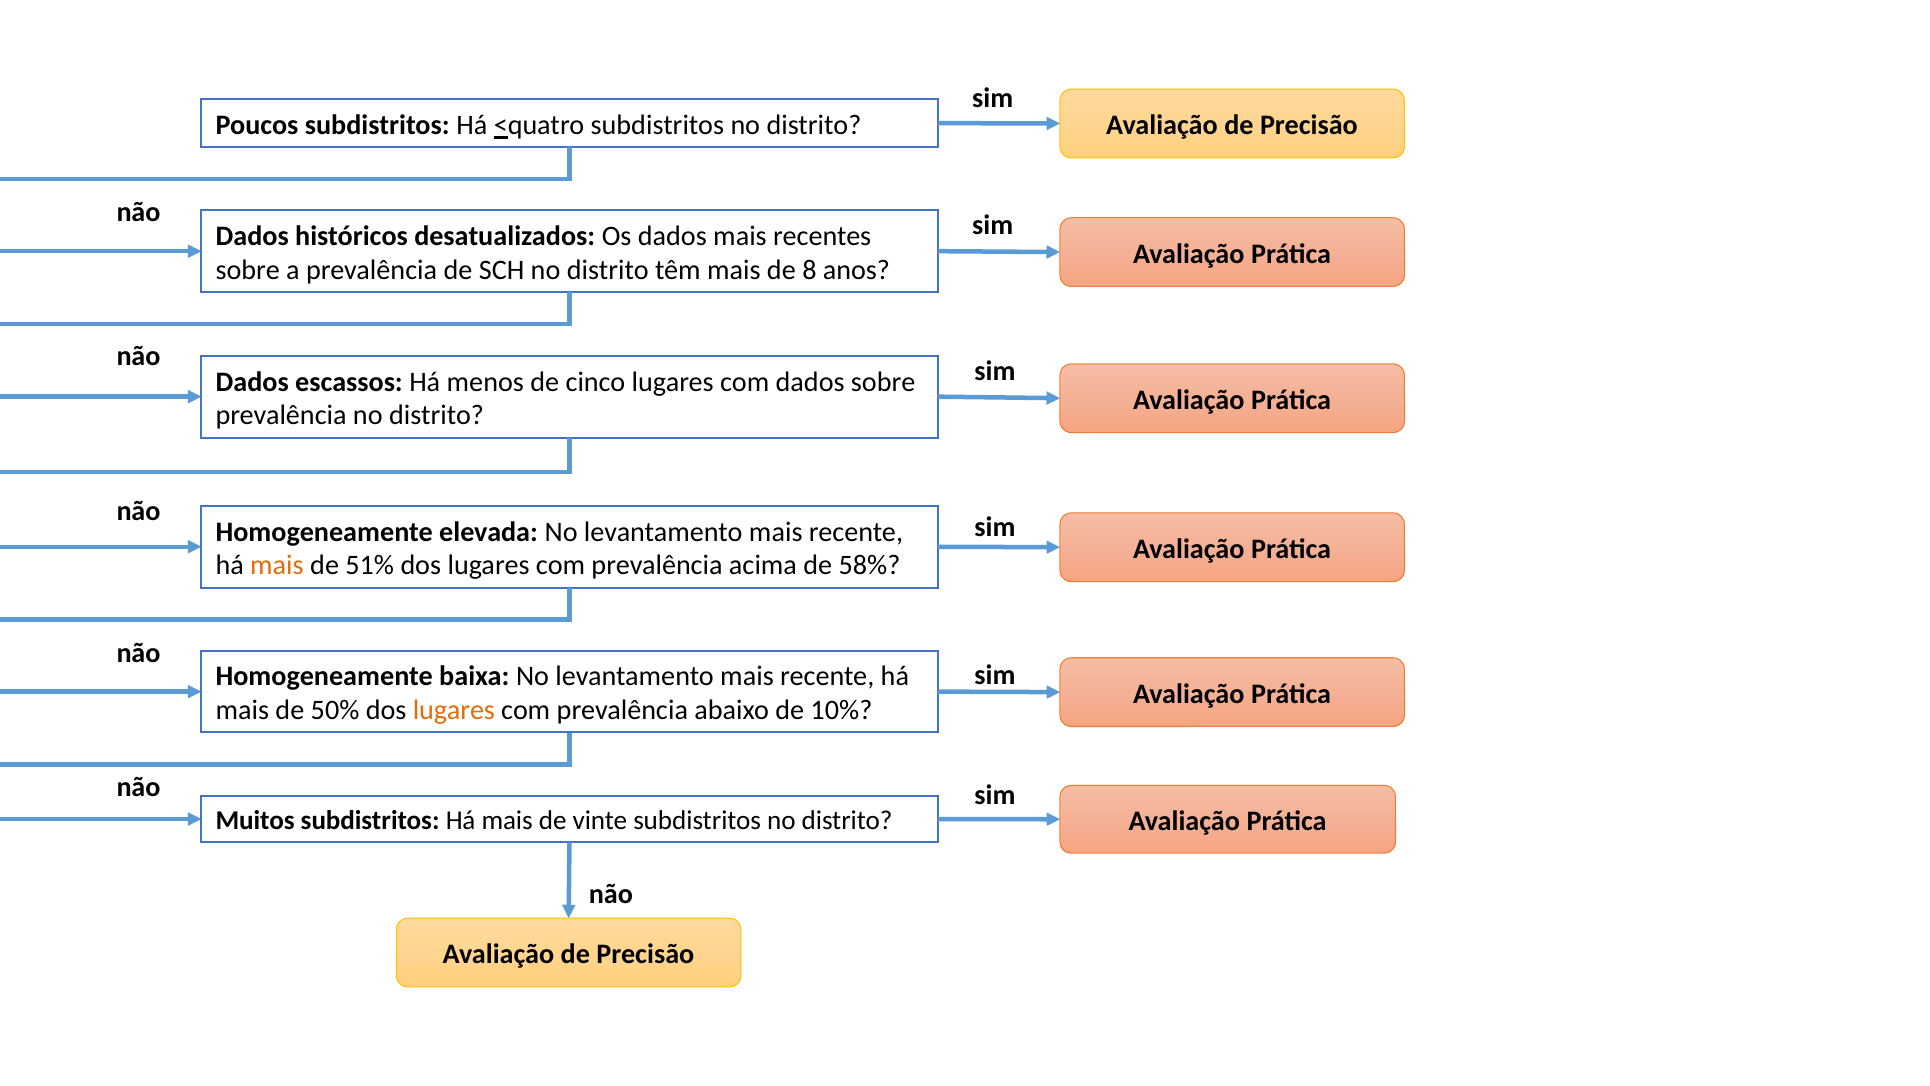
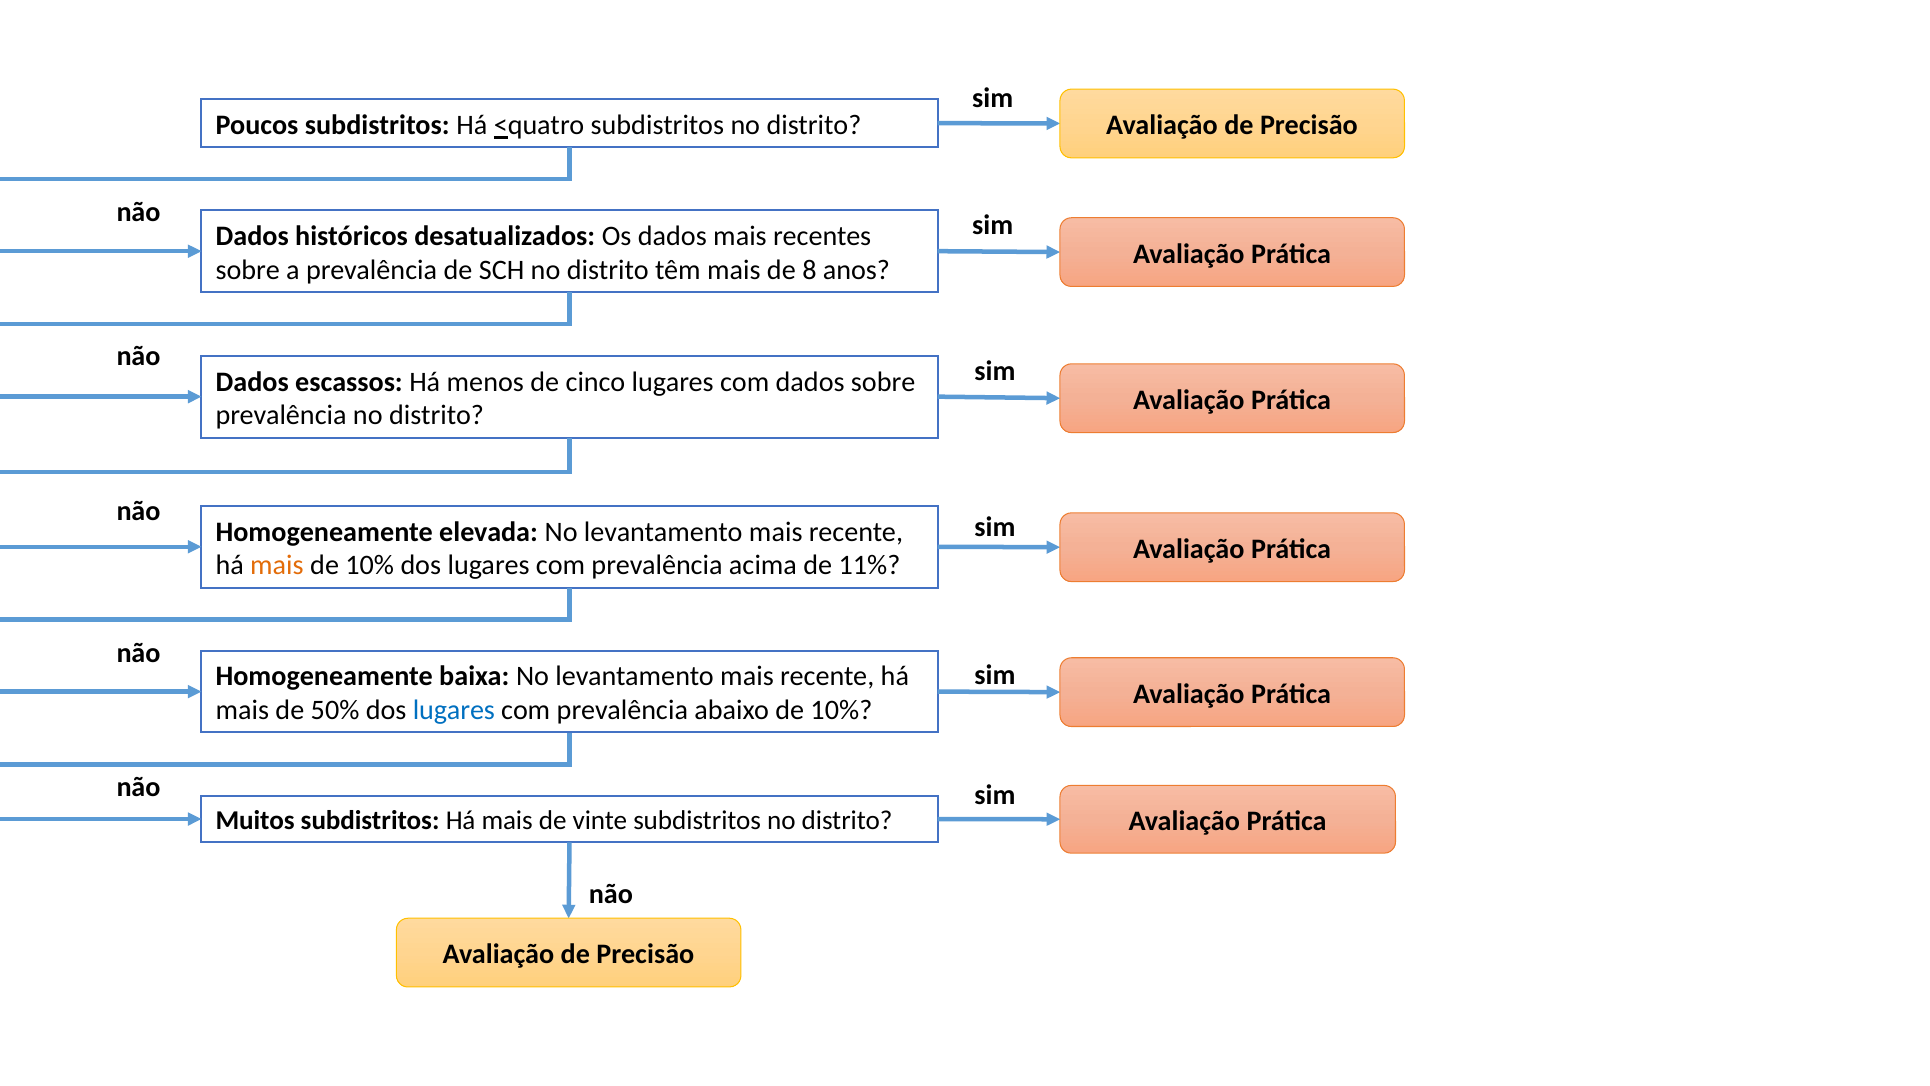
51% at (370, 565): 51% -> 10%
58%: 58% -> 11%
lugares at (454, 710) colour: orange -> blue
